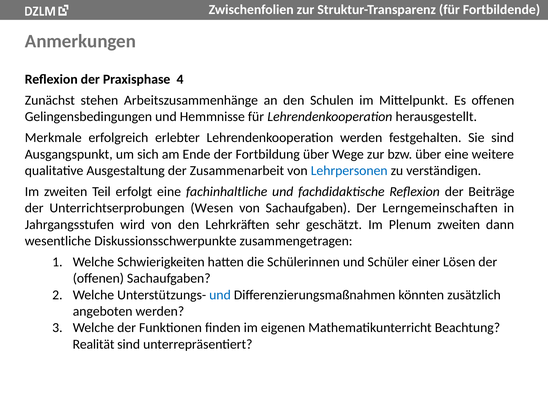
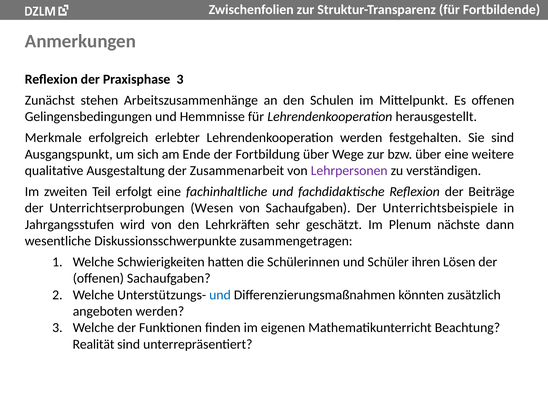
Praxisphase 4: 4 -> 3
Lehrpersonen colour: blue -> purple
Lerngemeinschaften: Lerngemeinschaften -> Unterrichtsbeispiele
Plenum zweiten: zweiten -> nächste
einer: einer -> ihren
